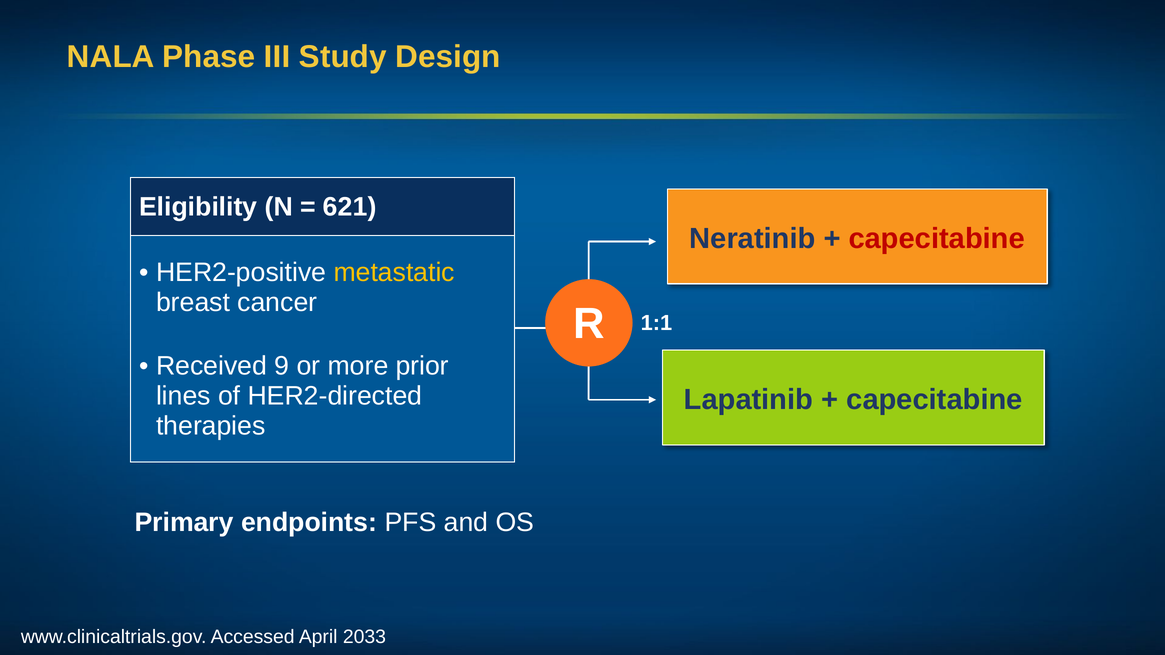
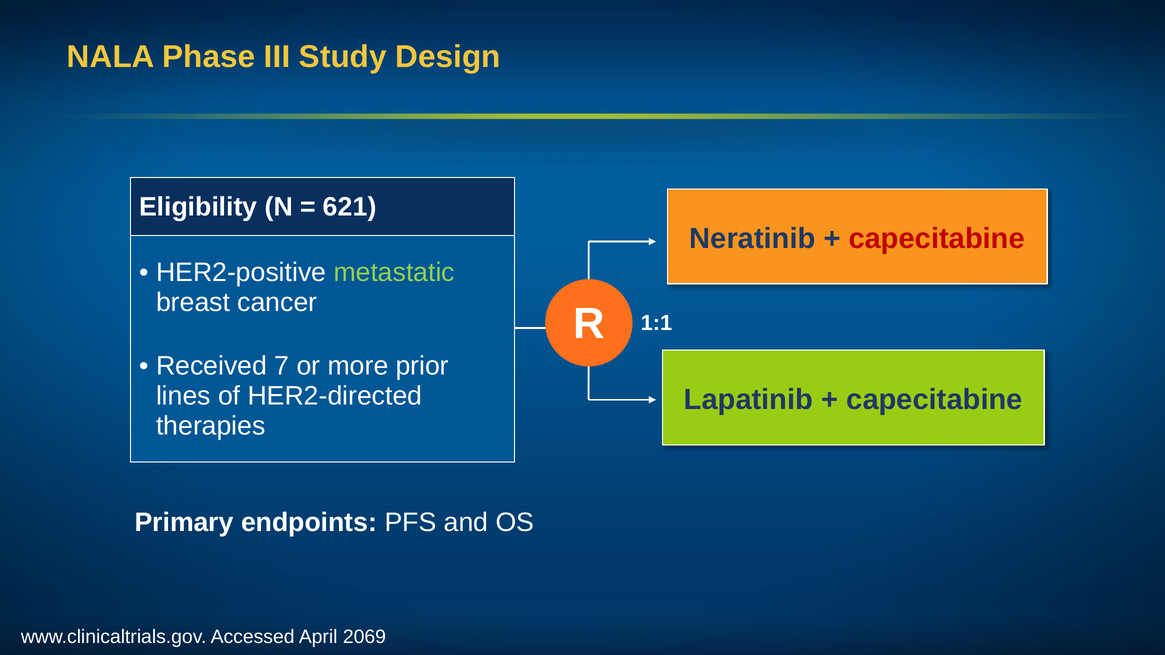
metastatic colour: yellow -> light green
9: 9 -> 7
2033: 2033 -> 2069
